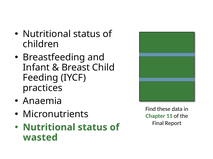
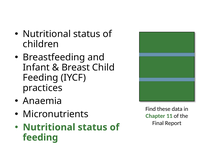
wasted at (40, 138): wasted -> feeding
